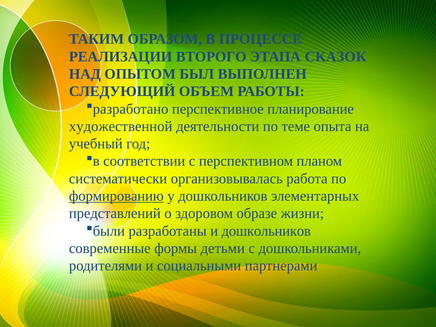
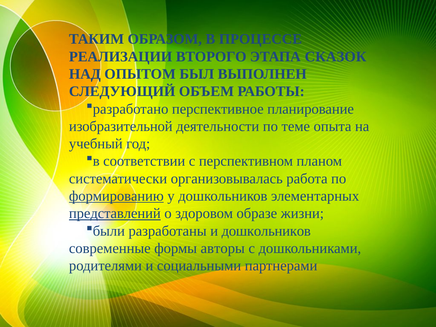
художественной: художественной -> изобразительной
представлений underline: none -> present
детьми: детьми -> авторы
